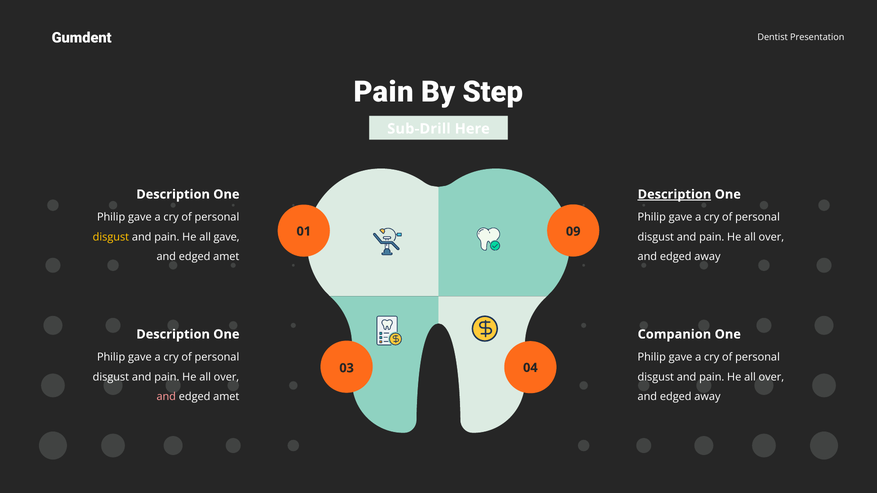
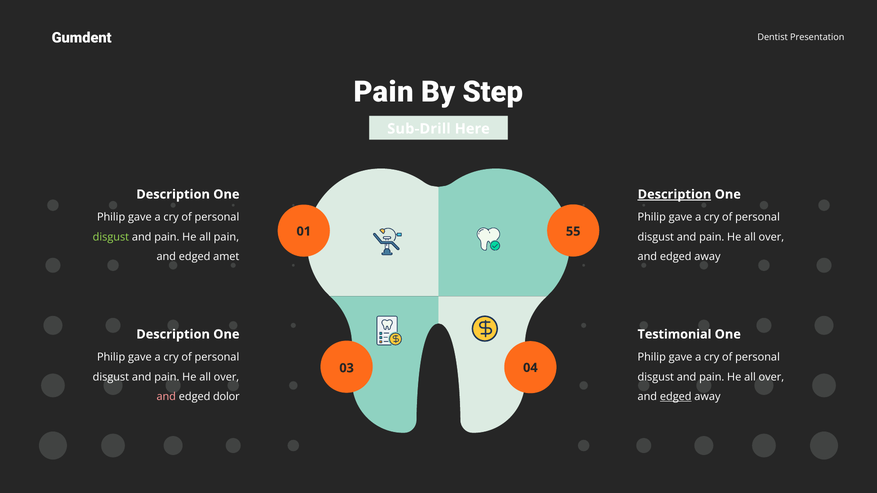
09: 09 -> 55
disgust at (111, 237) colour: yellow -> light green
all gave: gave -> pain
Companion: Companion -> Testimonial
amet at (226, 397): amet -> dolor
edged at (676, 397) underline: none -> present
